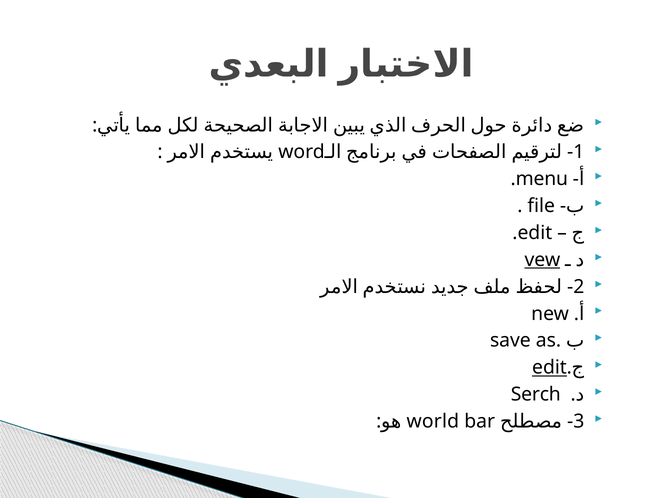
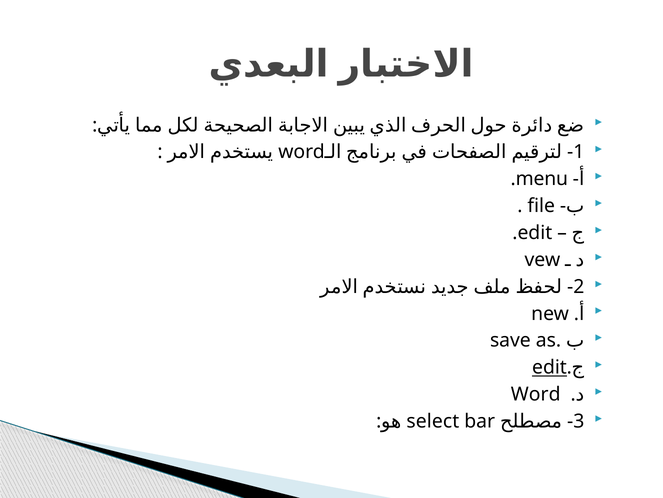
vew underline: present -> none
Serch at (536, 394): Serch -> Word
world: world -> select
